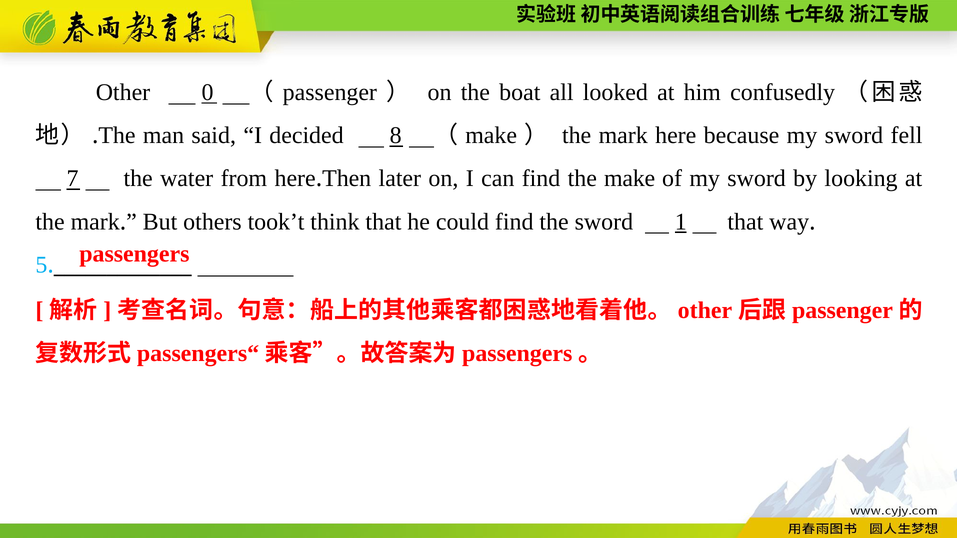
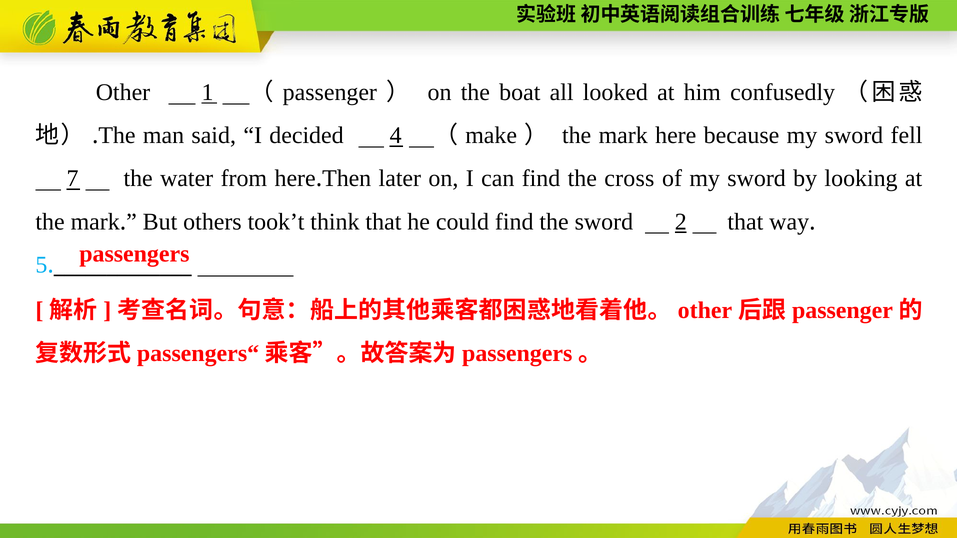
0: 0 -> 1
8: 8 -> 4
the make: make -> cross
1: 1 -> 2
